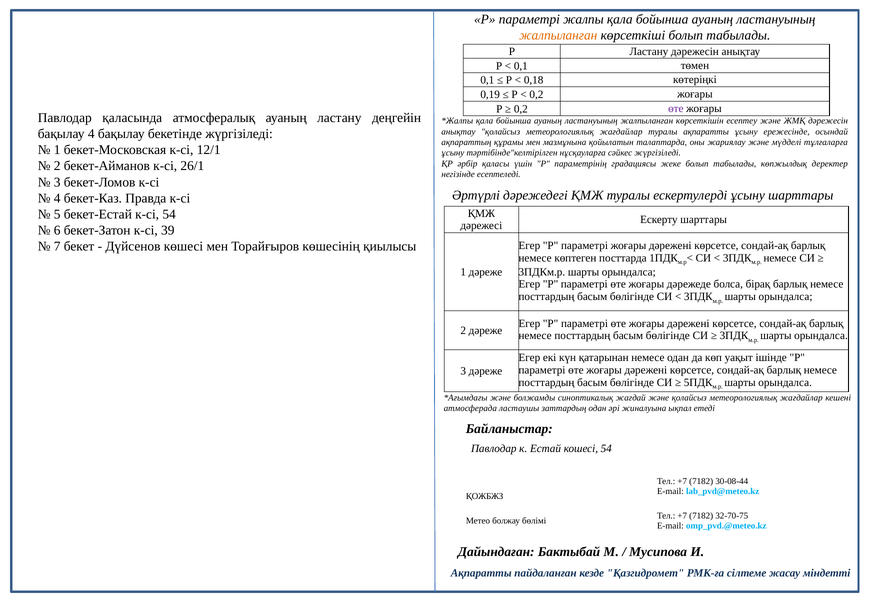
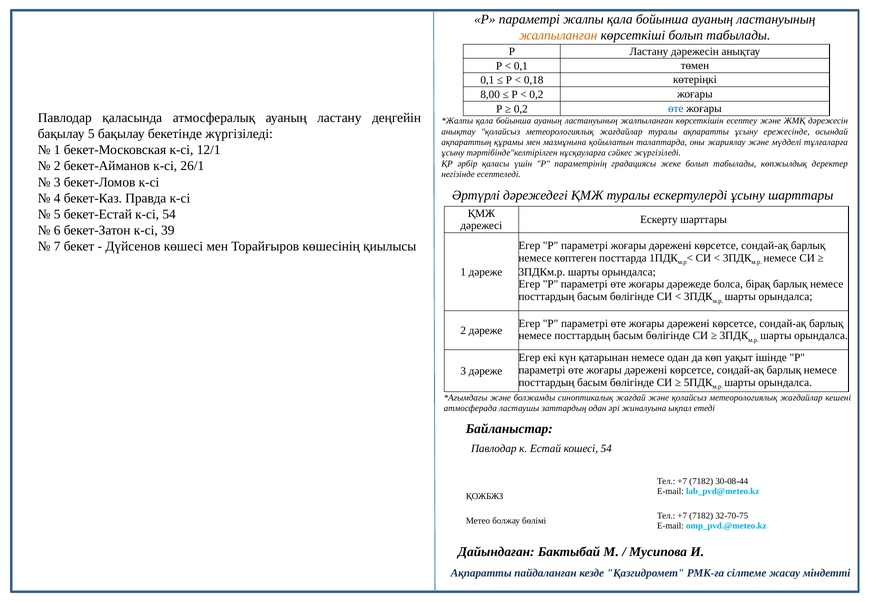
0,19: 0,19 -> 8,00
өте at (676, 109) colour: purple -> blue
бақылау 4: 4 -> 5
